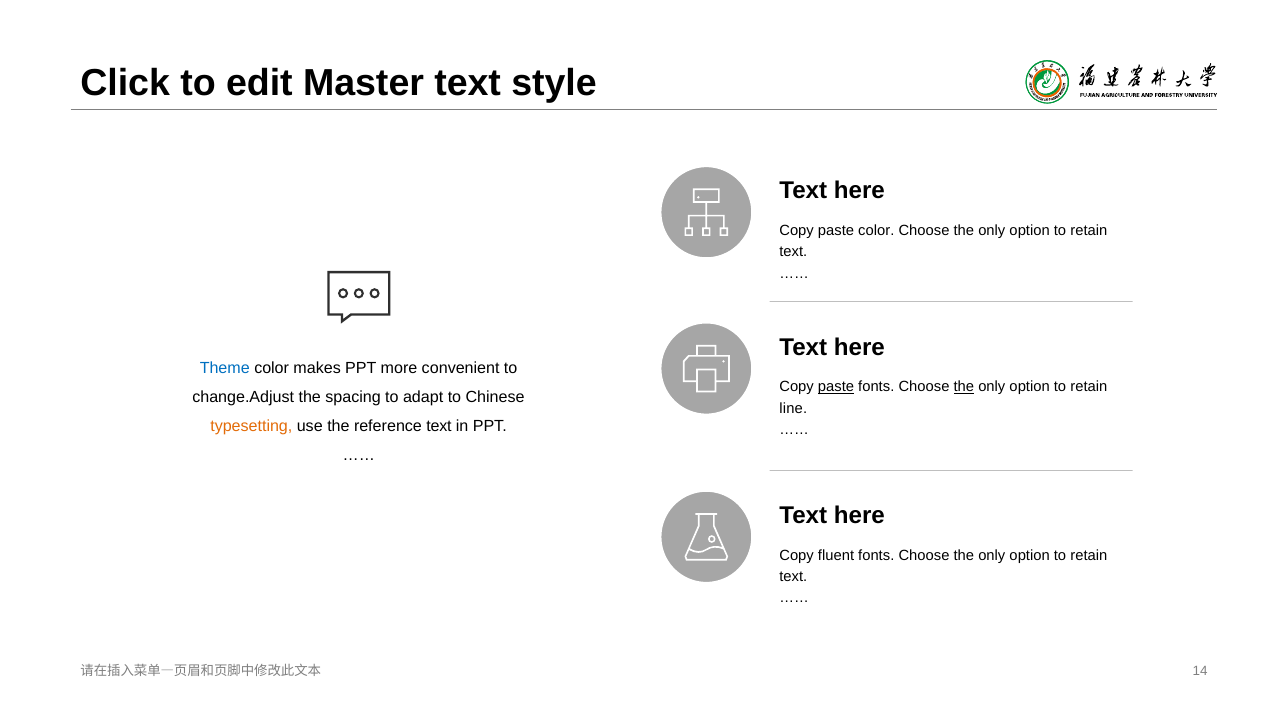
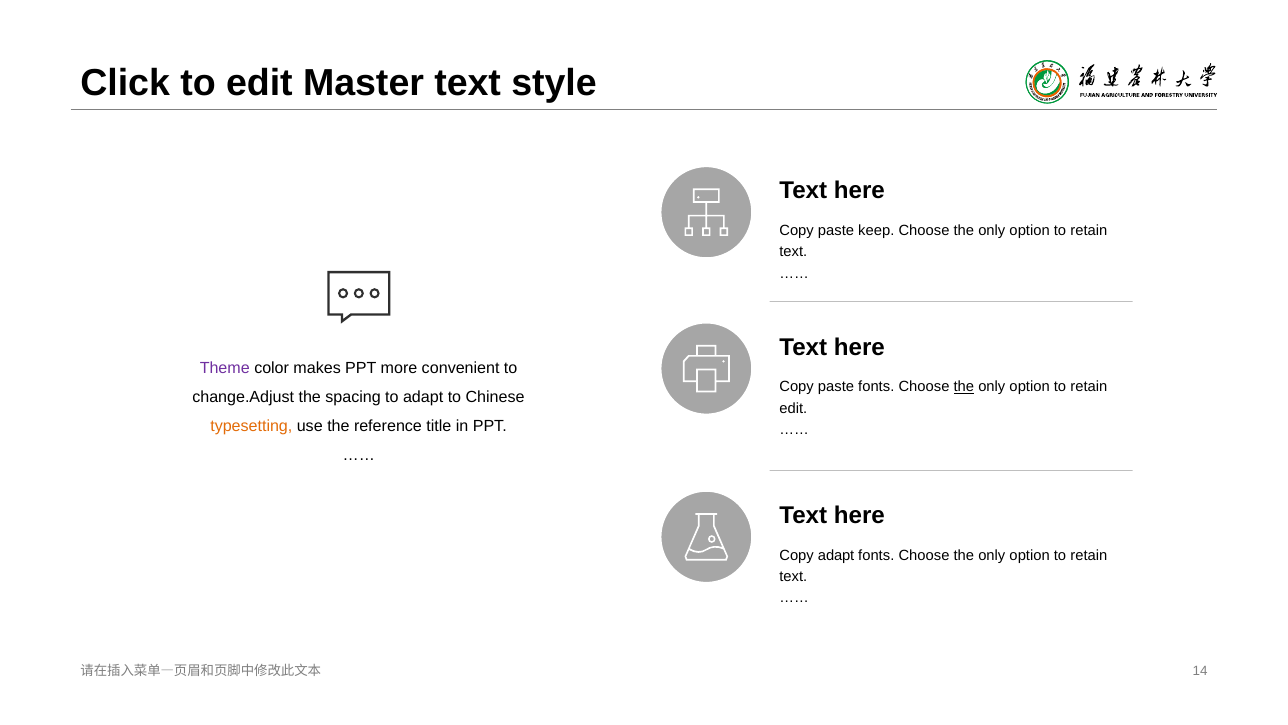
paste color: color -> keep
Theme colour: blue -> purple
paste at (836, 387) underline: present -> none
line at (793, 408): line -> edit
reference text: text -> title
Copy fluent: fluent -> adapt
